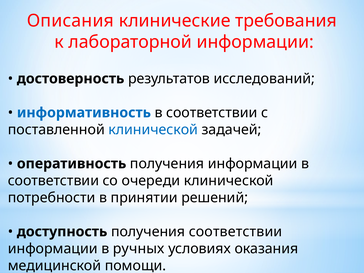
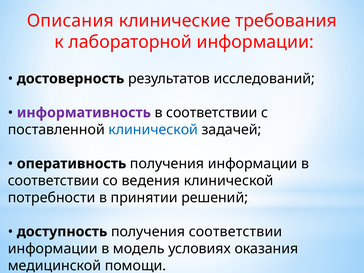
информативность colour: blue -> purple
очереди: очереди -> ведения
ручных: ручных -> модель
